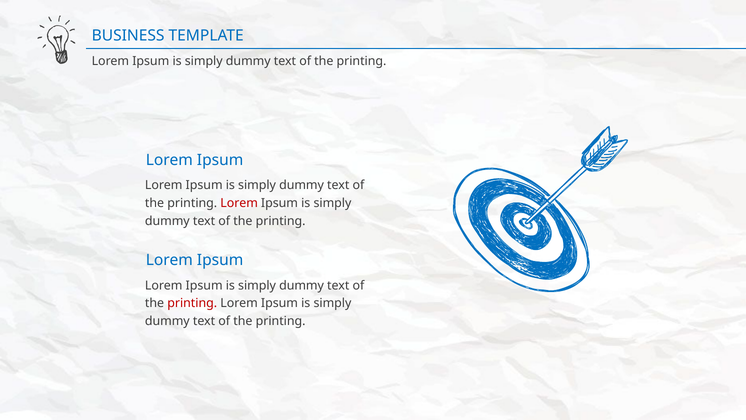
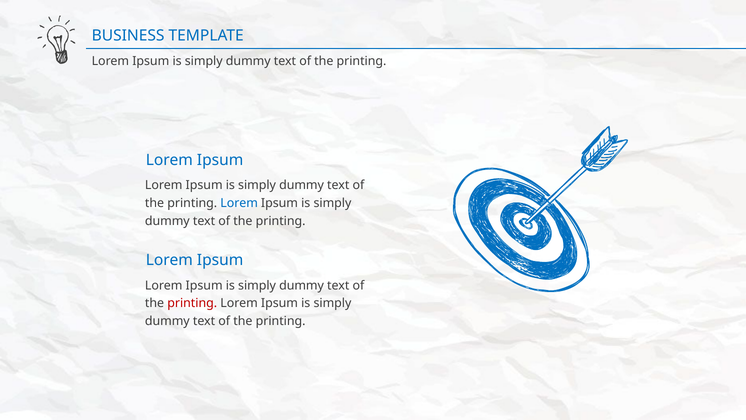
Lorem at (239, 203) colour: red -> blue
